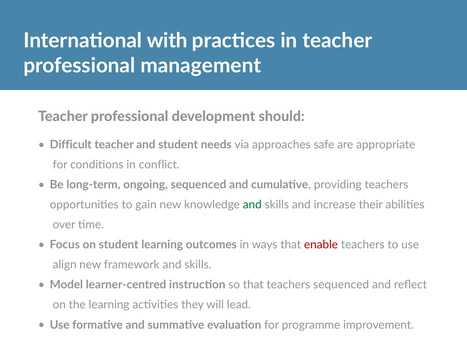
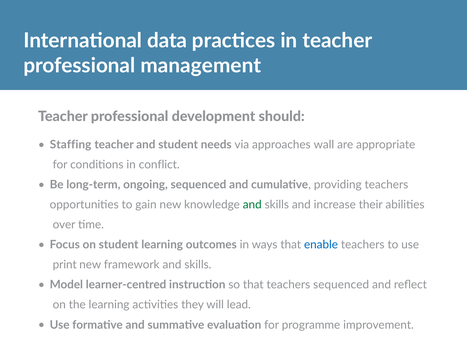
with: with -> data
Difficult: Difficult -> Staffing
safe: safe -> wall
enable colour: red -> blue
align: align -> print
